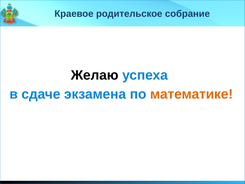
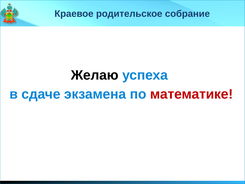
математике colour: orange -> red
